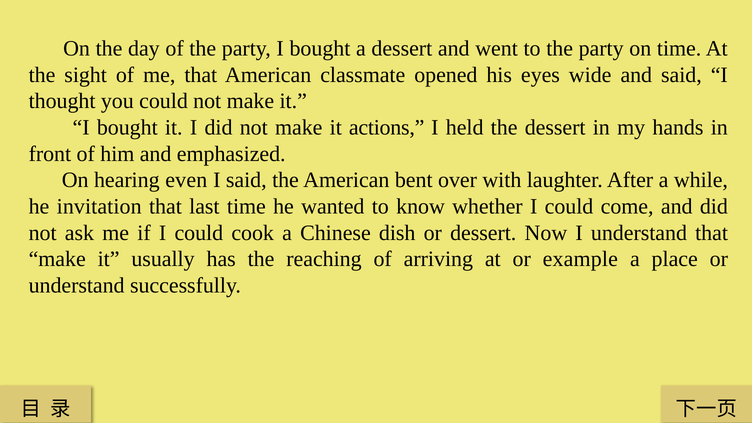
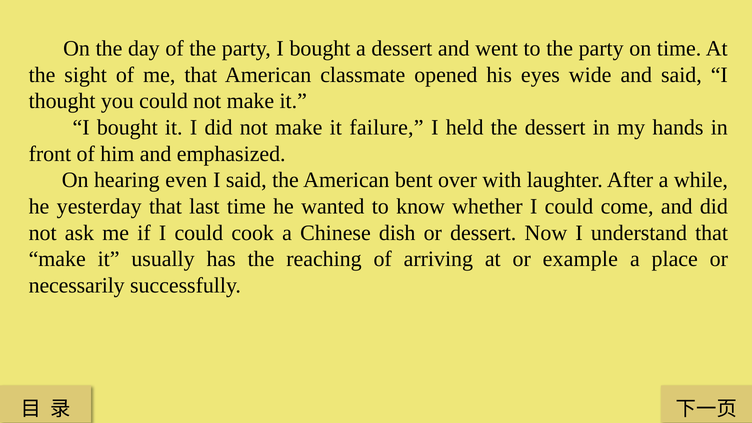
actions: actions -> failure
invitation: invitation -> yesterday
understand at (77, 286): understand -> necessarily
